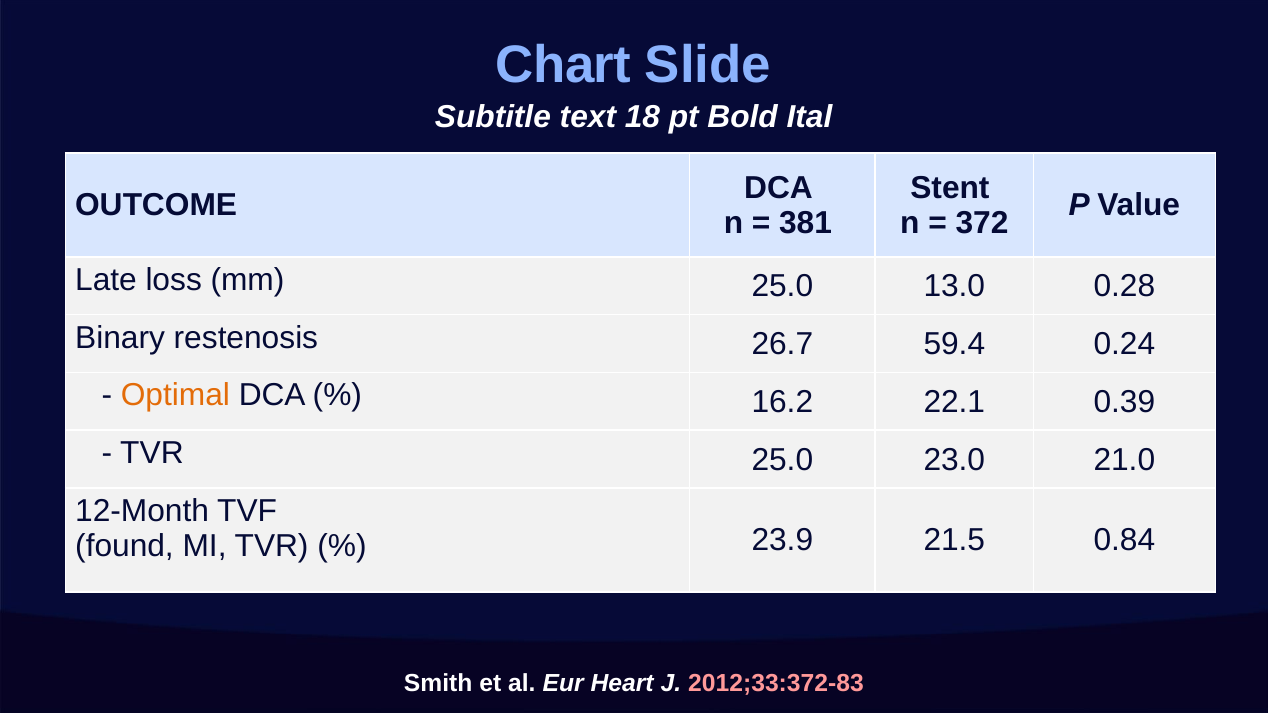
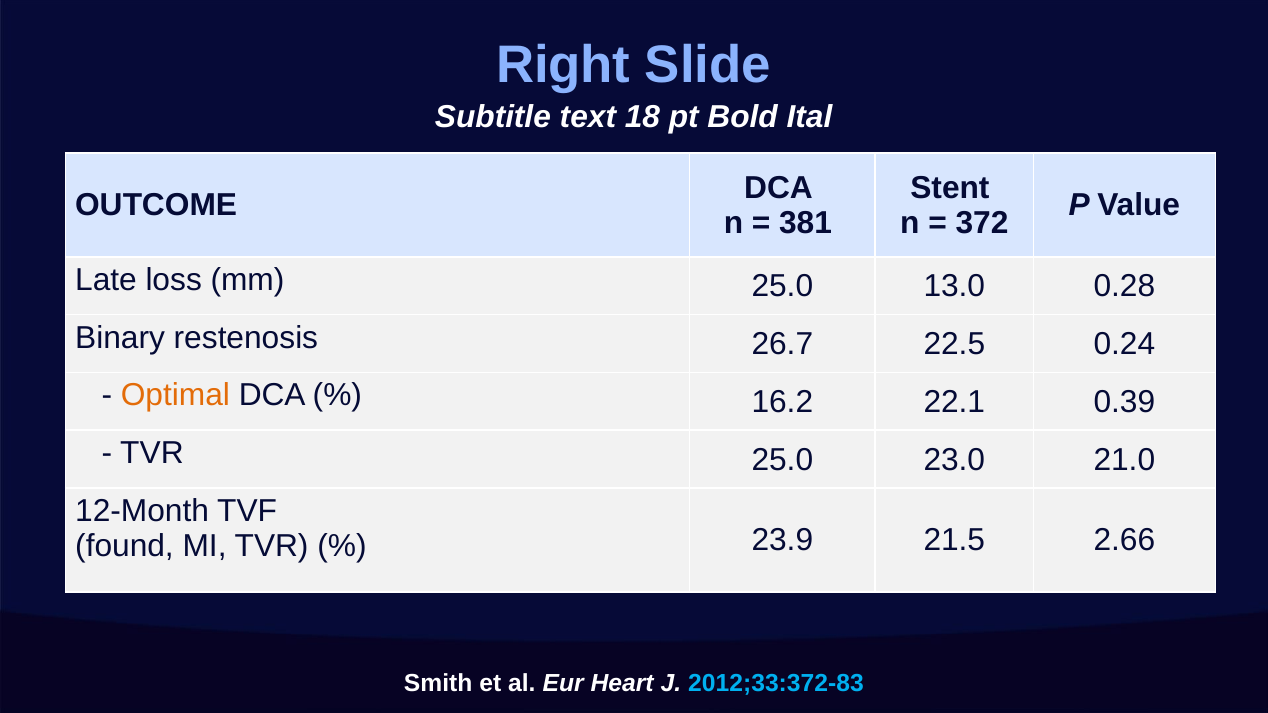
Chart: Chart -> Right
59.4: 59.4 -> 22.5
0.84: 0.84 -> 2.66
2012;33:372-83 colour: pink -> light blue
